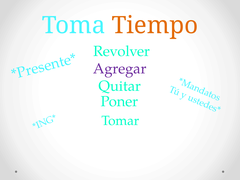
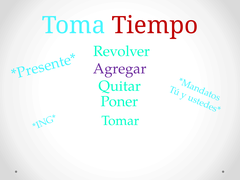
Tiempo colour: orange -> red
